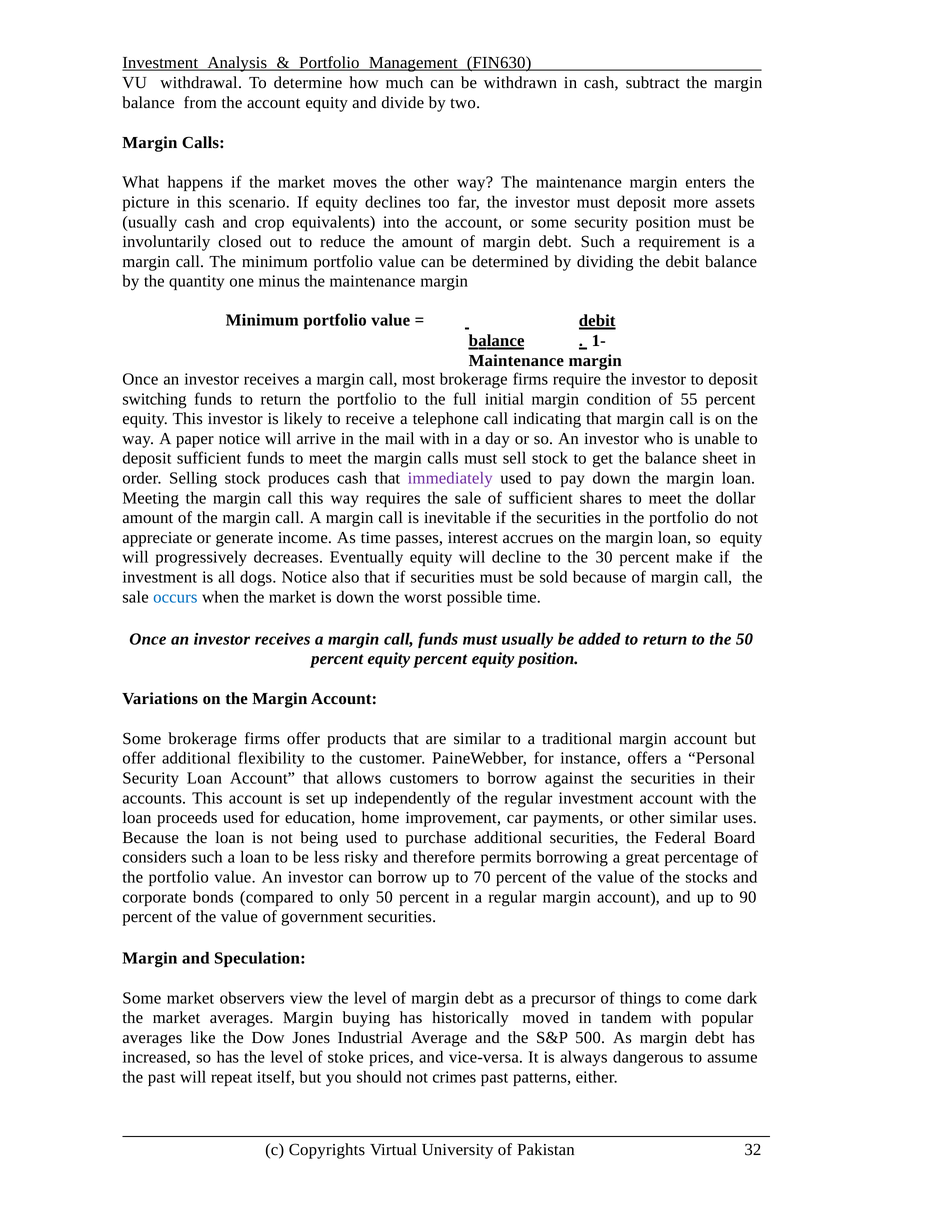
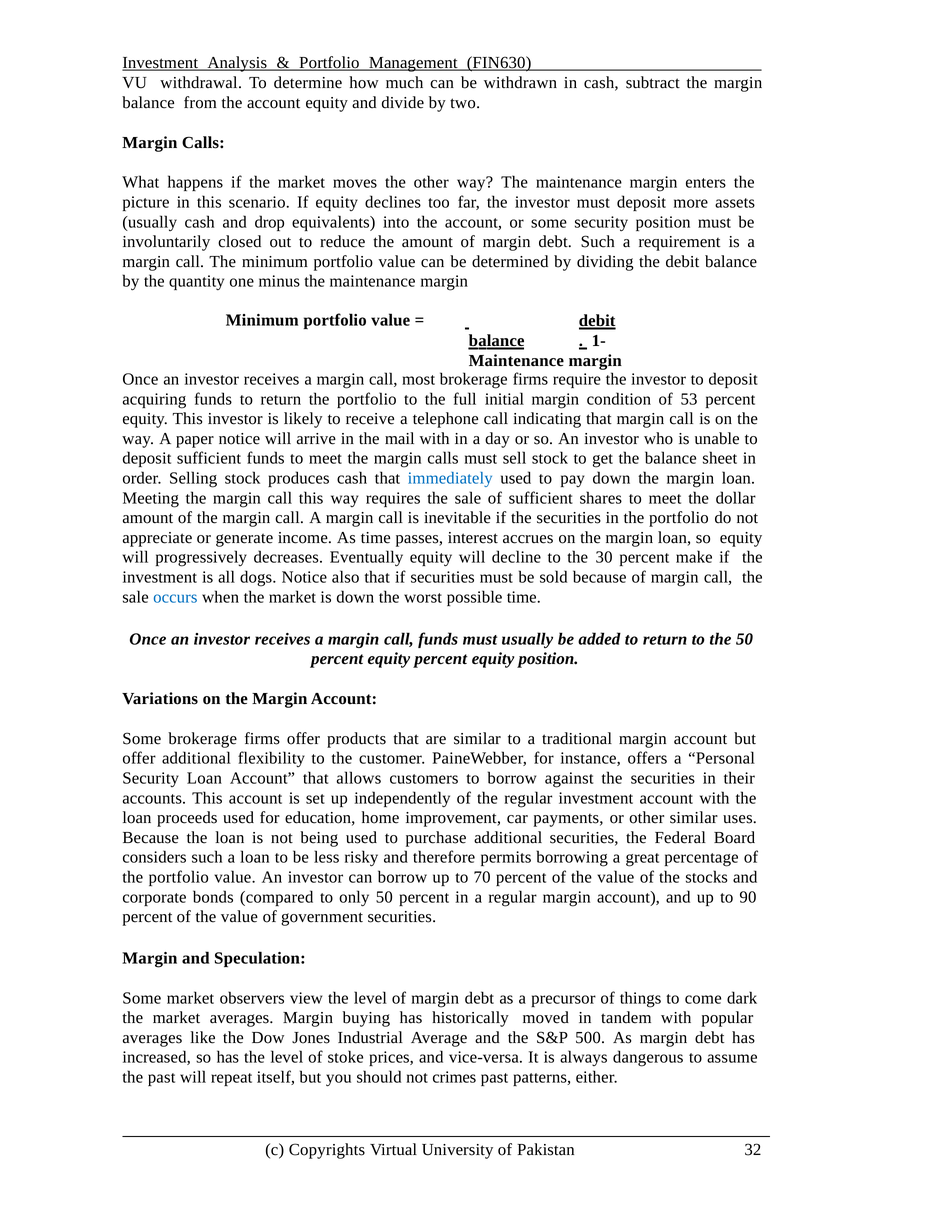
crop: crop -> drop
switching: switching -> acquiring
55: 55 -> 53
immediately colour: purple -> blue
